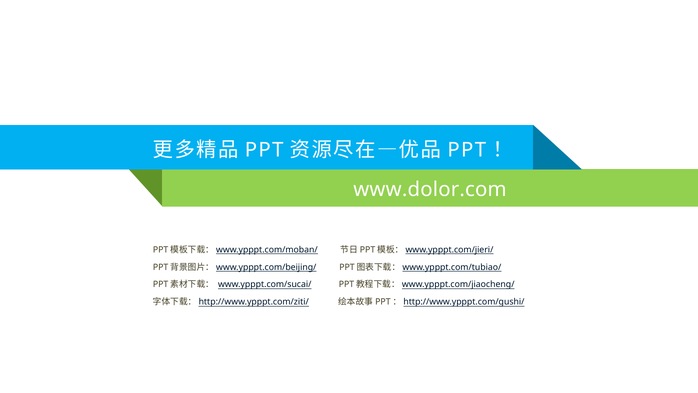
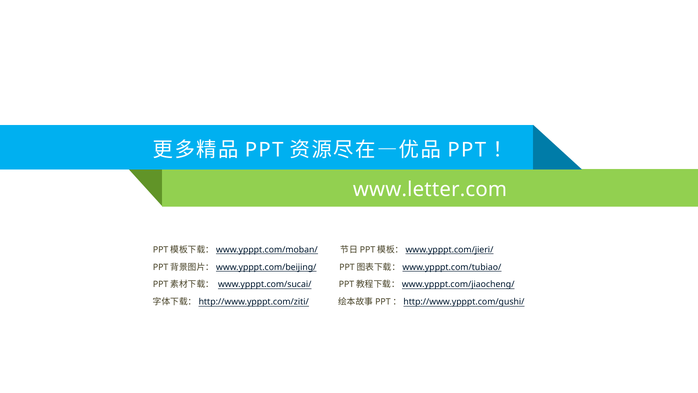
www.dolor.com: www.dolor.com -> www.letter.com
